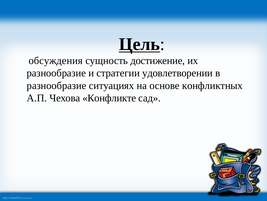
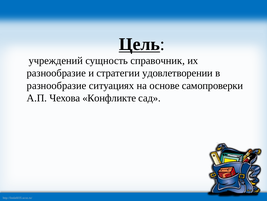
обсуждения: обсуждения -> учреждений
достижение: достижение -> справочник
конфликтных: конфликтных -> самопроверки
